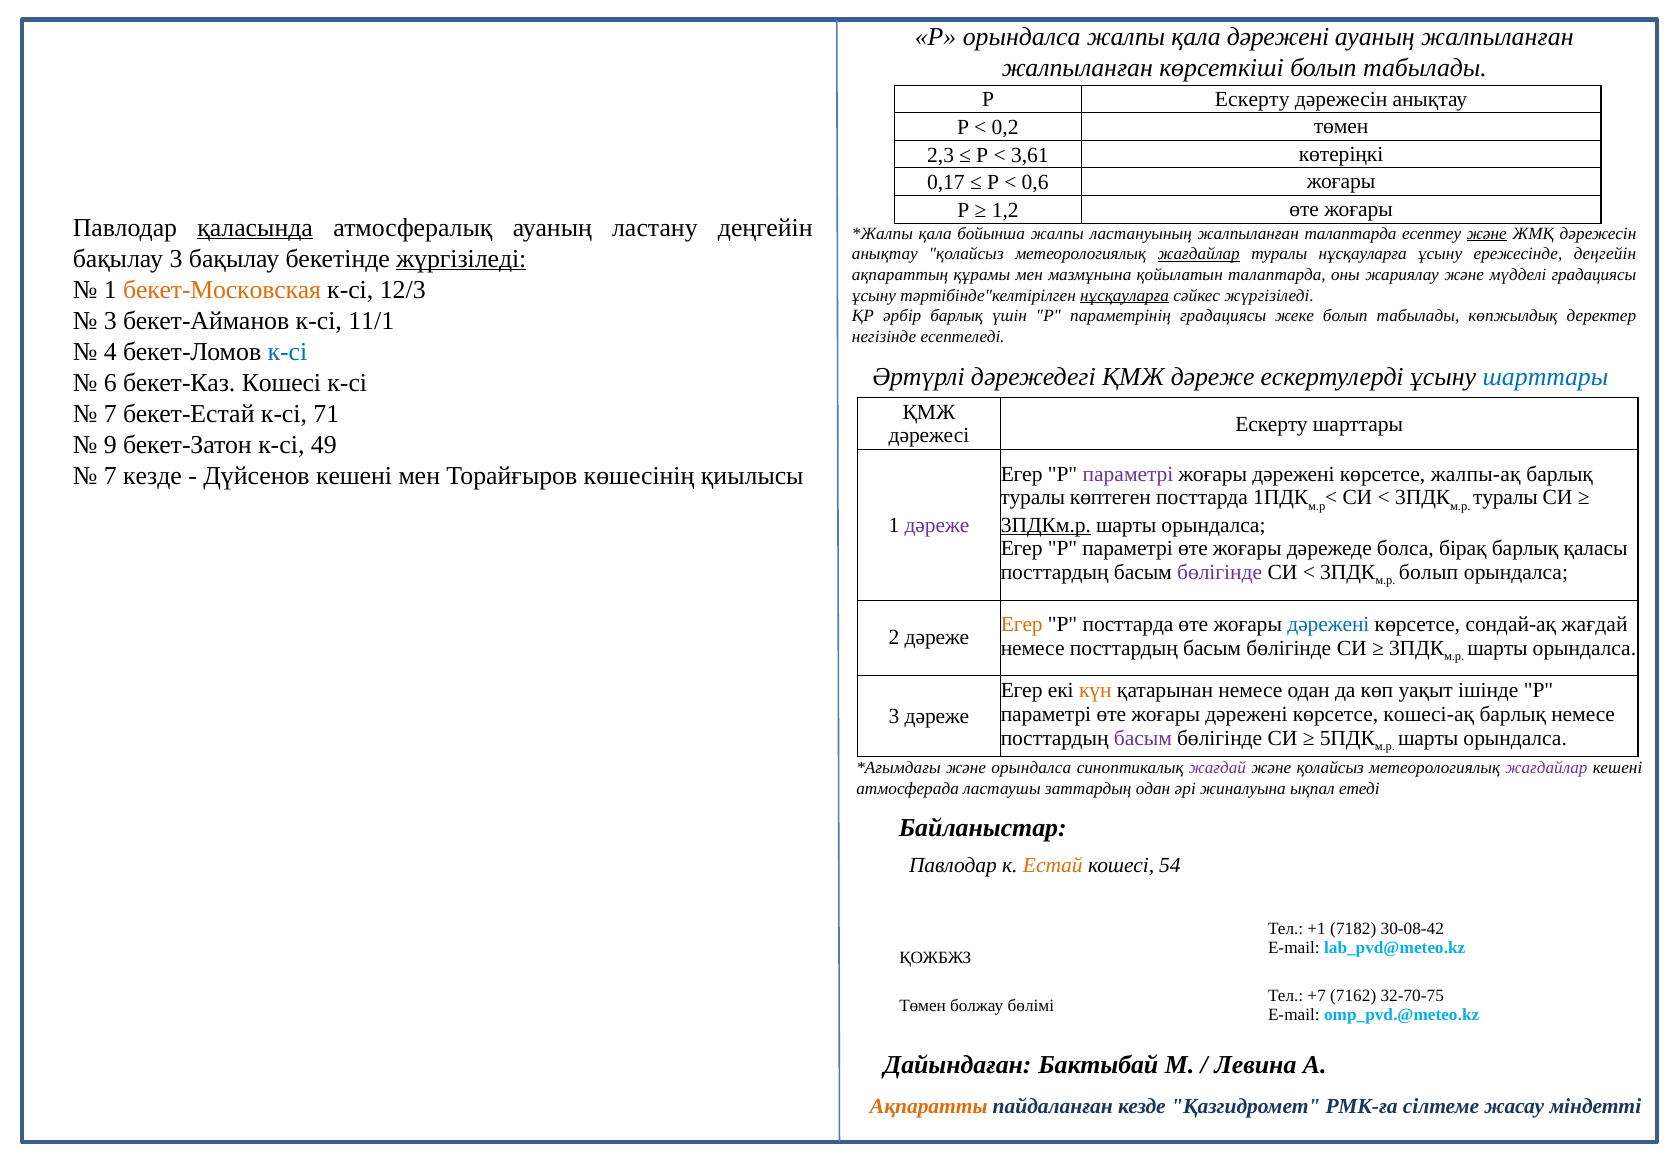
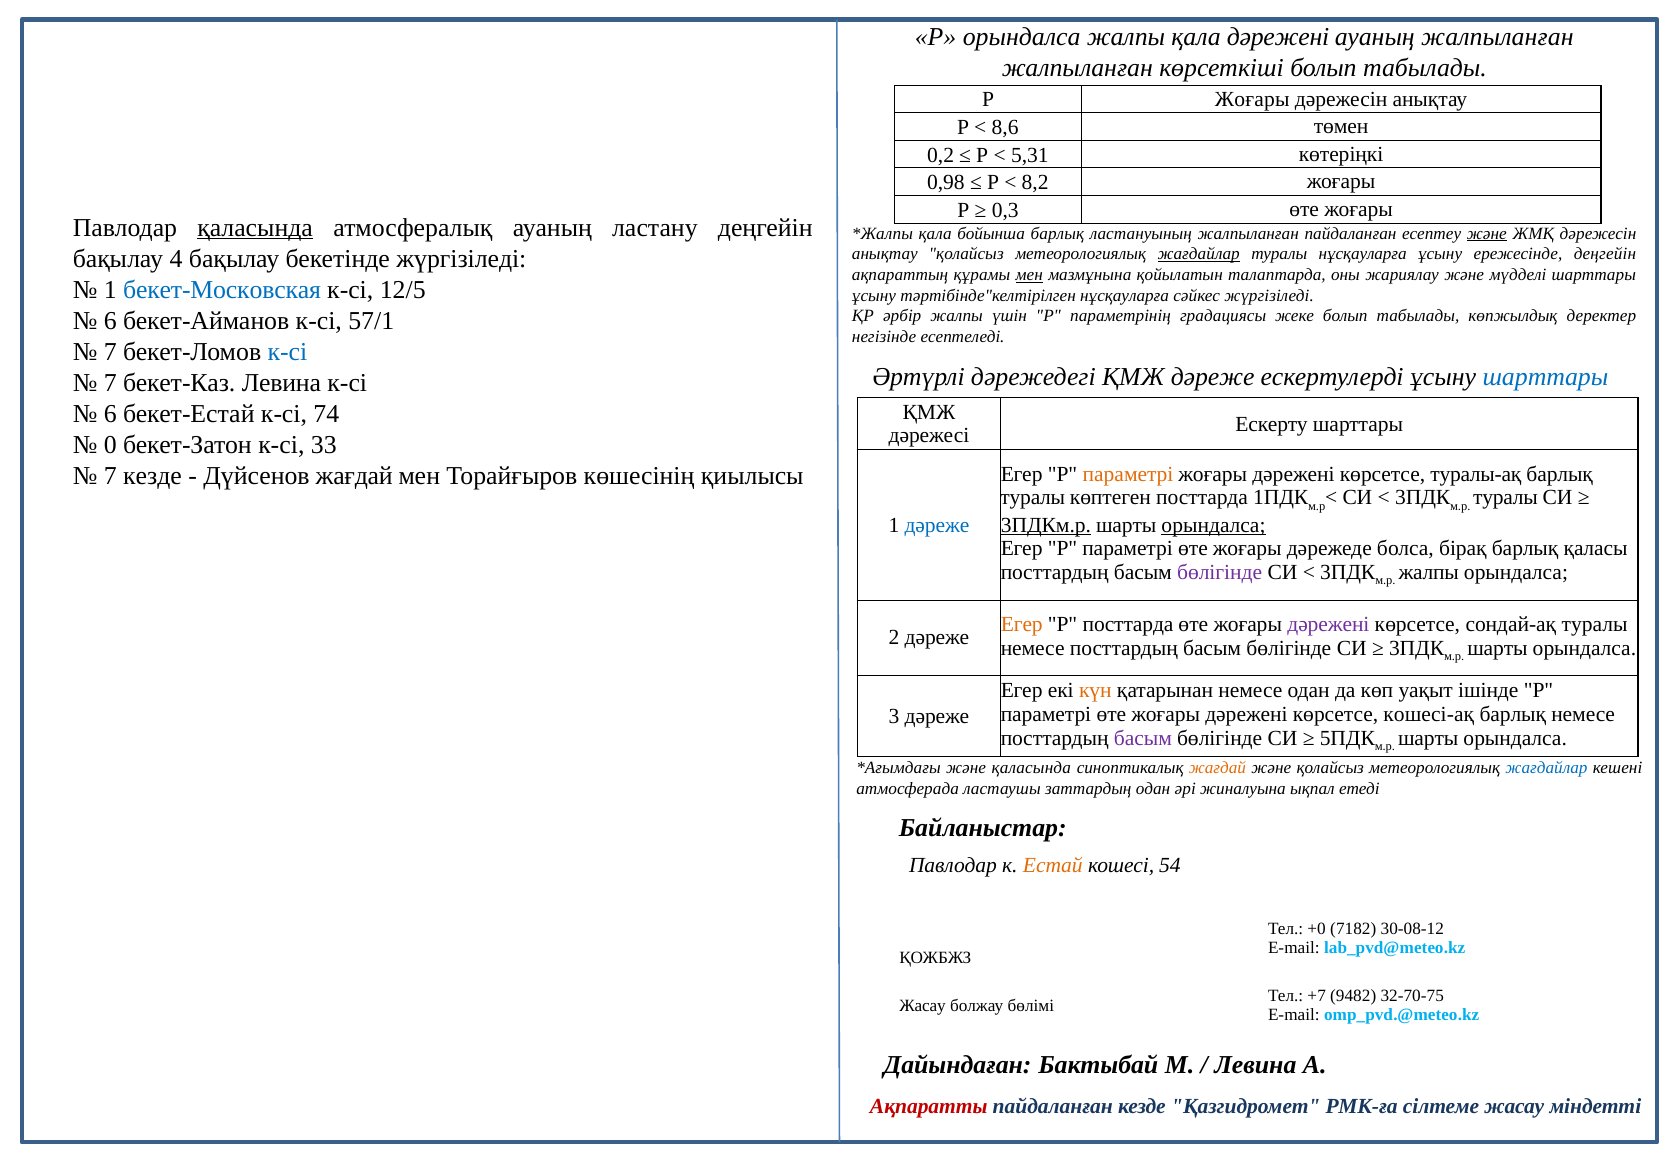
Р Ескерту: Ескерту -> Жоғары
0,2: 0,2 -> 8,6
2,3: 2,3 -> 0,2
3,61: 3,61 -> 5,31
0,17: 0,17 -> 0,98
0,6: 0,6 -> 8,2
1,2: 1,2 -> 0,3
бойынша жалпы: жалпы -> барлық
жалпыланған талаптарда: талаптарда -> пайдаланған
бақылау 3: 3 -> 4
жүргізіледі at (461, 259) underline: present -> none
мен at (1029, 275) underline: none -> present
мүдделі градациясы: градациясы -> шарттары
бекет-Московская colour: orange -> blue
12/3: 12/3 -> 12/5
нұсқауларға at (1125, 296) underline: present -> none
әрбір барлық: барлық -> жалпы
3 at (110, 321): 3 -> 6
11/1: 11/1 -> 57/1
4 at (110, 352): 4 -> 7
6 at (110, 383): 6 -> 7
бекет-Каз Кошесi: Кошесi -> Левина
7 at (110, 414): 7 -> 6
71: 71 -> 74
9: 9 -> 0
49: 49 -> 33
Дүйсенов кешені: кешені -> жағдай
параметрі at (1128, 474) colour: purple -> orange
жалпы-ақ: жалпы-ақ -> туралы-ақ
дәреже at (937, 525) colour: purple -> blue
орындалса at (1213, 525) underline: none -> present
болып at (1429, 573): болып -> жалпы
дәрежені at (1328, 624) colour: blue -> purple
сондай-ақ жағдай: жағдай -> туралы
және орындалса: орындалса -> қаласында
жағдай at (1217, 768) colour: purple -> orange
жағдайлар at (1547, 768) colour: purple -> blue
+1: +1 -> +0
30-08-42: 30-08-42 -> 30-08-12
7162: 7162 -> 9482
Төмен at (923, 1006): Төмен -> Жасау
Ақпаратты colour: orange -> red
